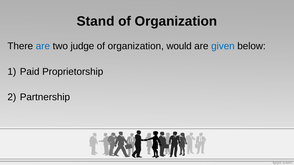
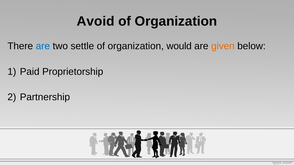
Stand: Stand -> Avoid
judge: judge -> settle
given colour: blue -> orange
